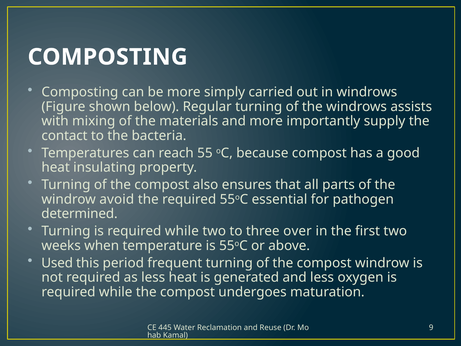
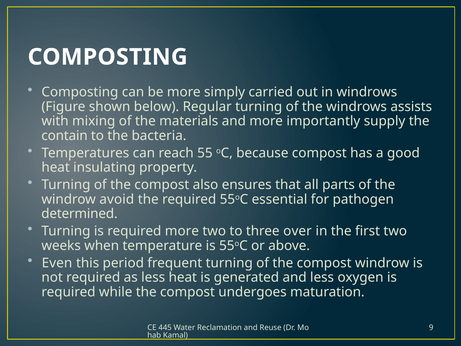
contact: contact -> contain
Turning is required while: while -> more
Used: Used -> Even
